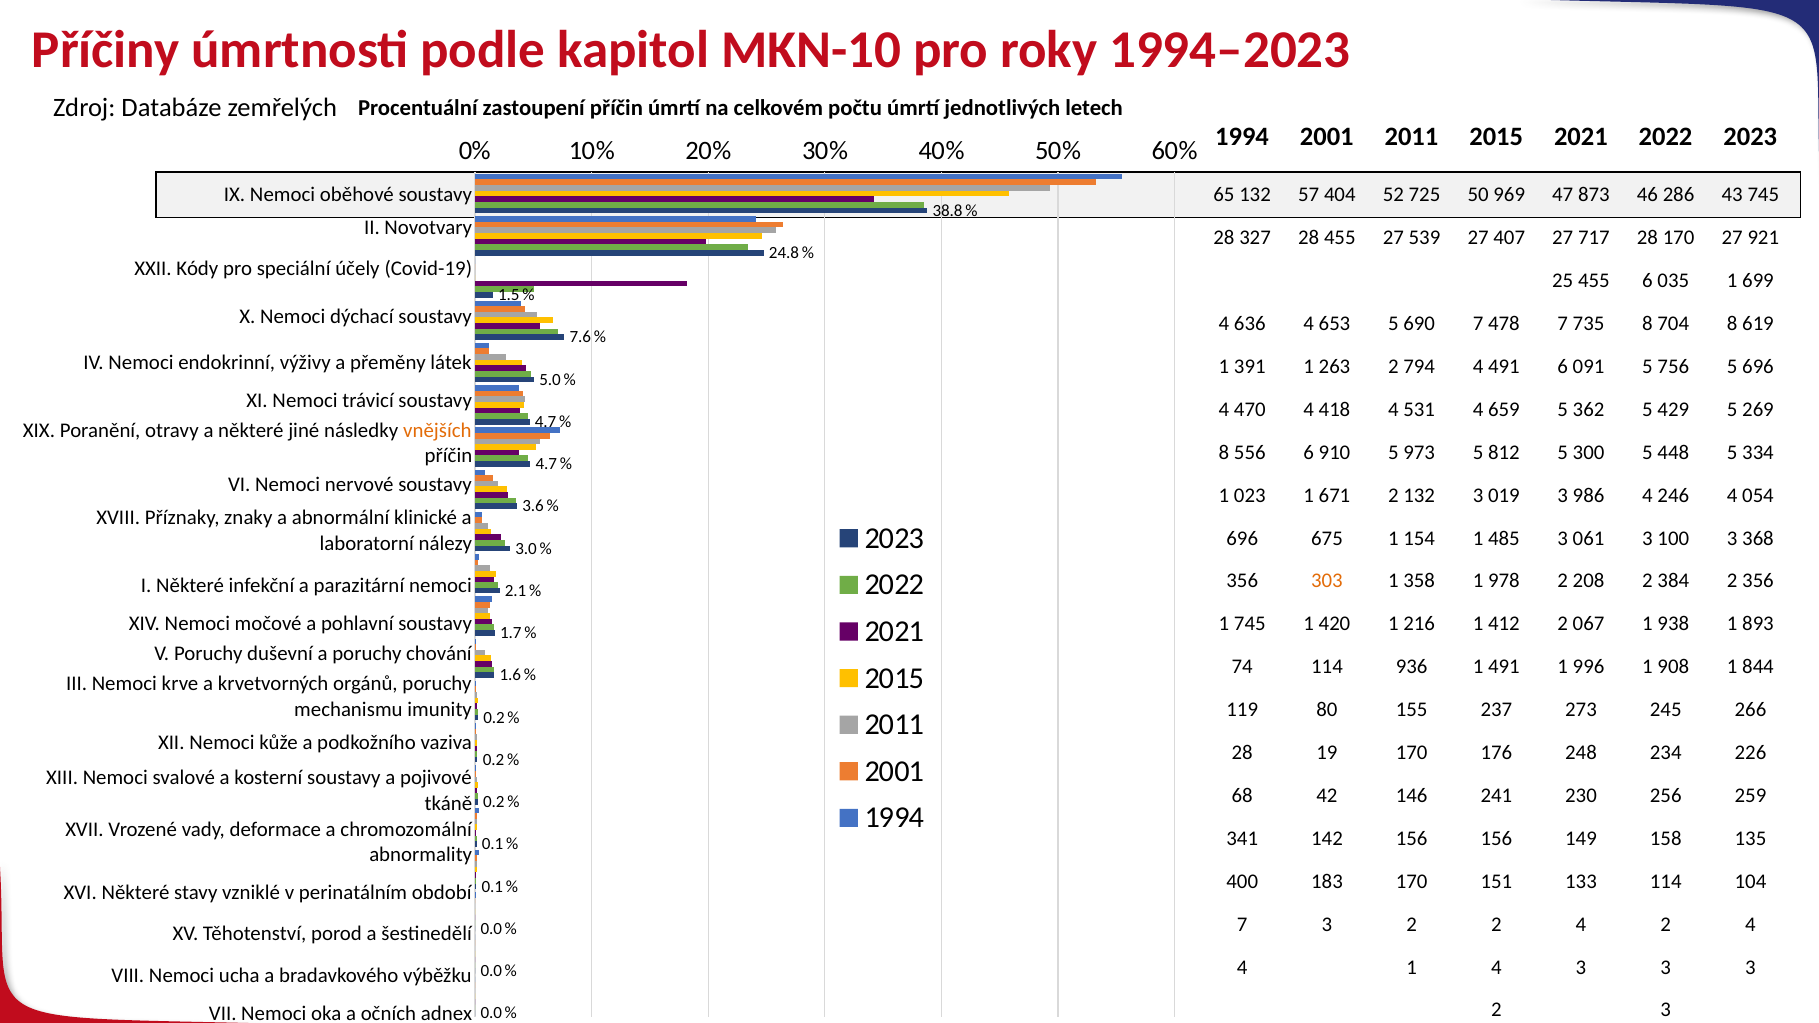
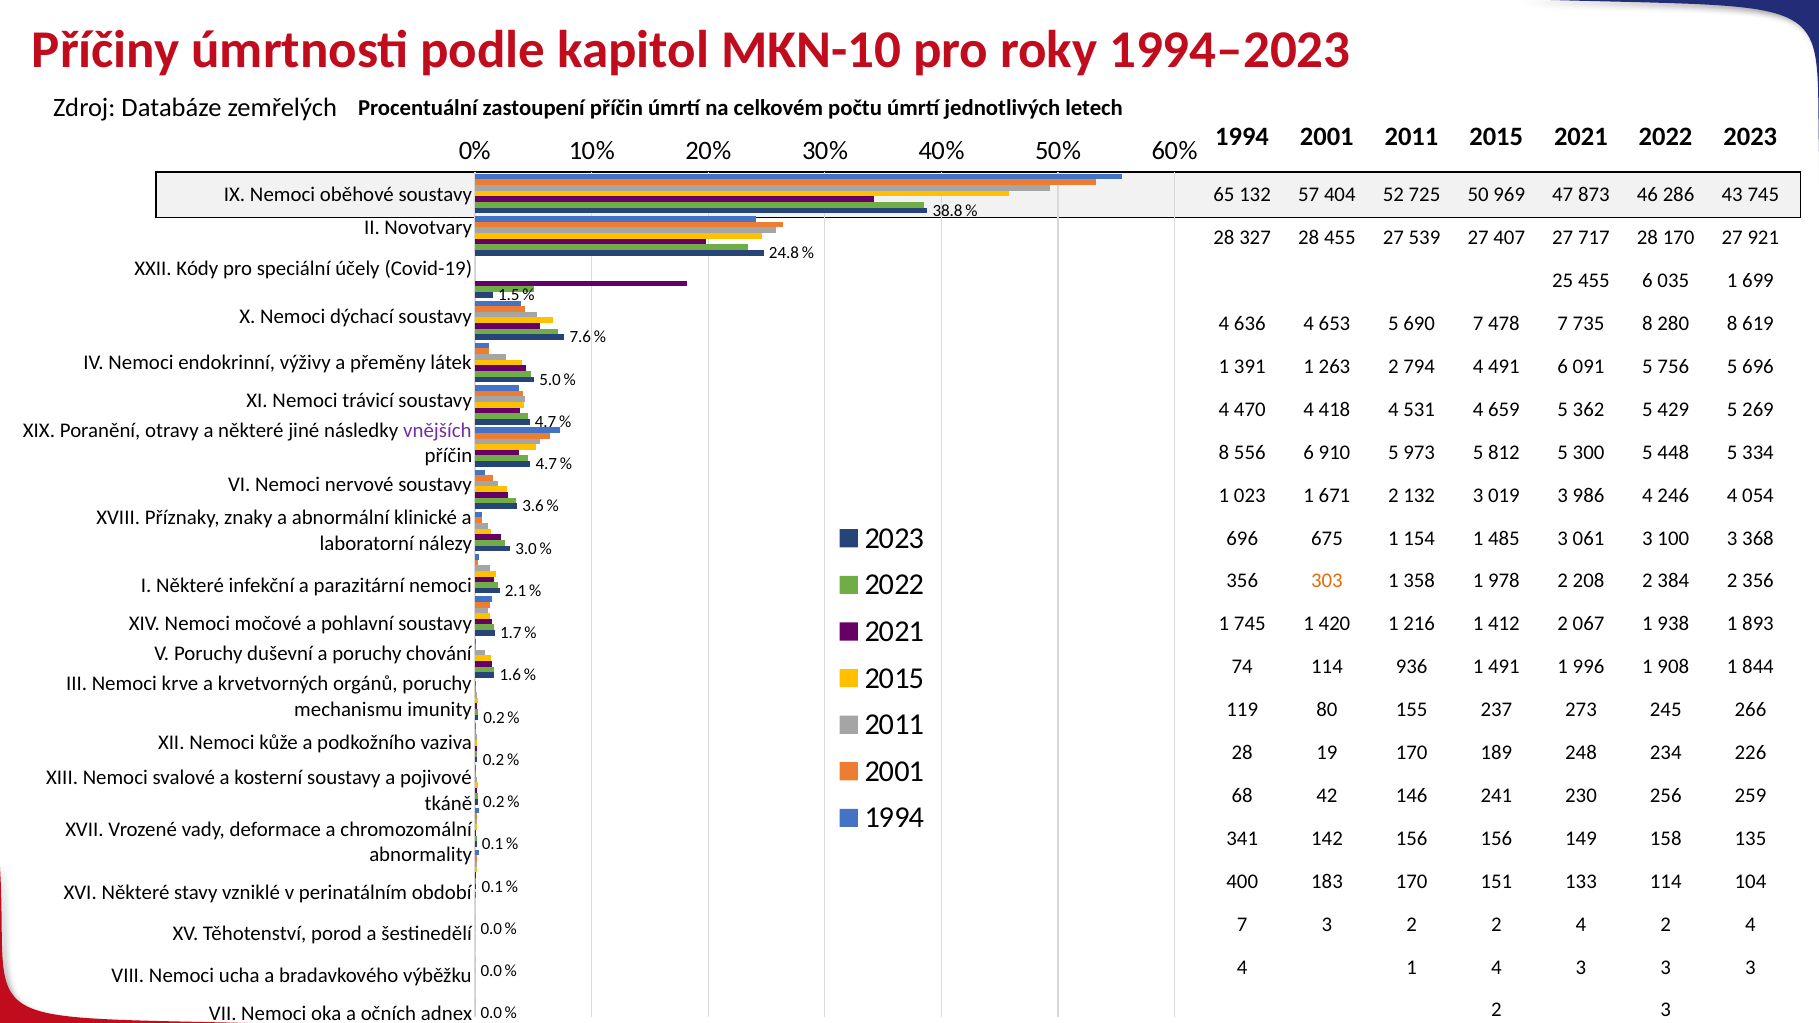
704: 704 -> 280
vnějších colour: orange -> purple
176: 176 -> 189
